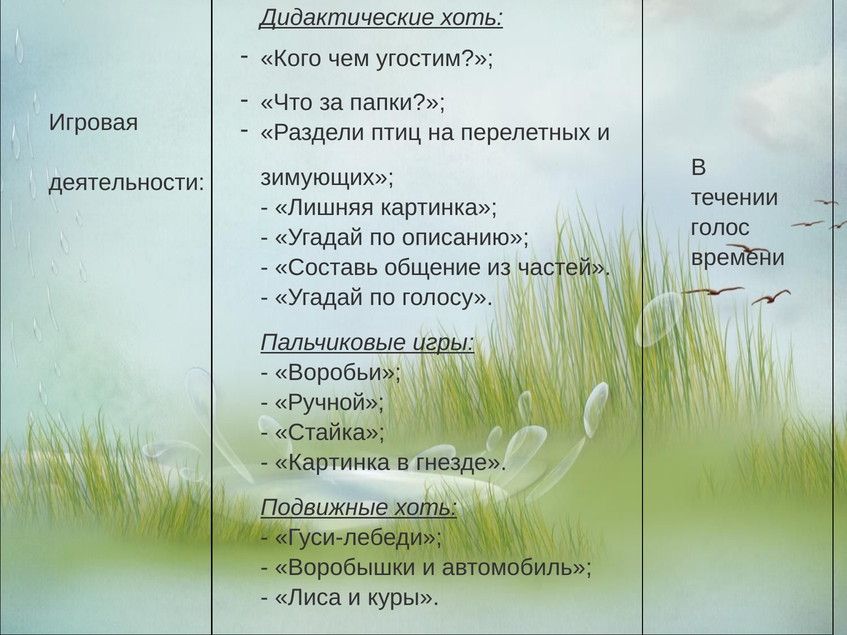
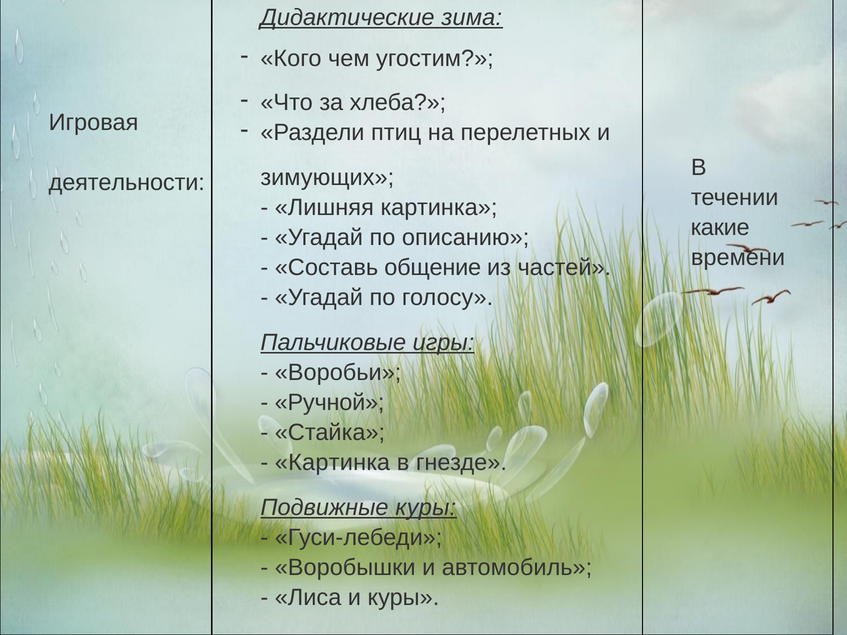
Дидактические хоть: хоть -> зима
папки: папки -> хлеба
голос: голос -> какие
Подвижные хоть: хоть -> куры
